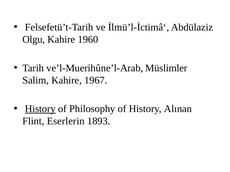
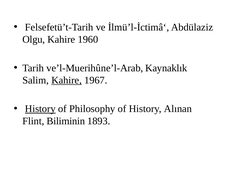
Müslimler: Müslimler -> Kaynaklık
Kahire at (67, 80) underline: none -> present
Eserlerin: Eserlerin -> Biliminin
